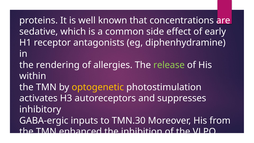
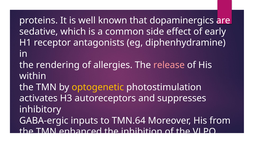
concentrations: concentrations -> dopaminergics
release colour: light green -> pink
TMN.30: TMN.30 -> TMN.64
